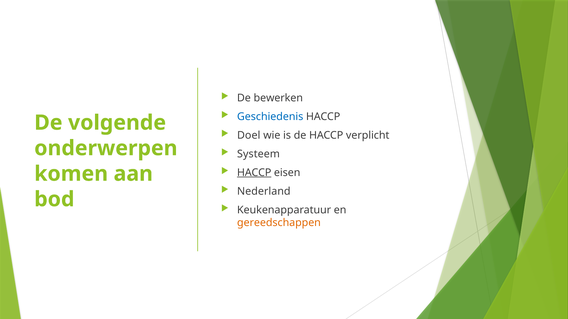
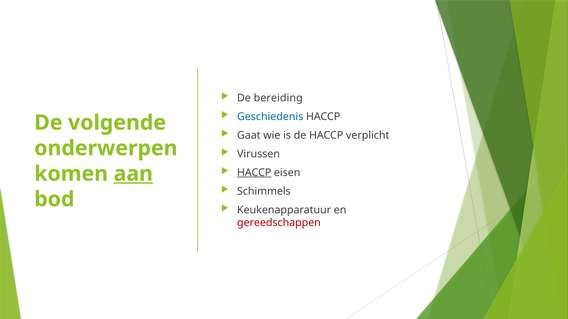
bewerken: bewerken -> bereiding
Doel: Doel -> Gaat
Systeem: Systeem -> Virussen
aan underline: none -> present
Nederland: Nederland -> Schimmels
gereedschappen colour: orange -> red
